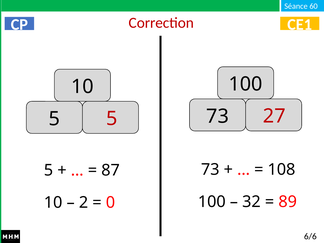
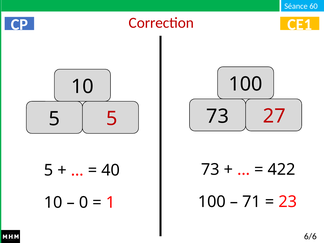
108: 108 -> 422
87: 87 -> 40
32: 32 -> 71
89: 89 -> 23
2: 2 -> 0
0: 0 -> 1
